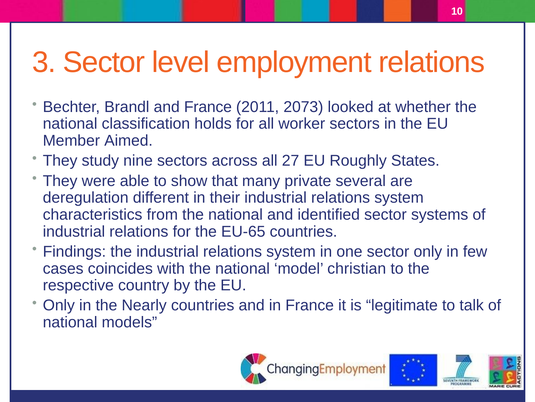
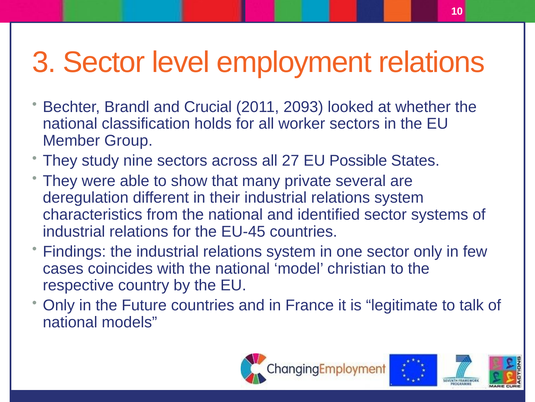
and France: France -> Crucial
2073: 2073 -> 2093
Aimed: Aimed -> Group
Roughly: Roughly -> Possible
EU-65: EU-65 -> EU-45
Nearly: Nearly -> Future
